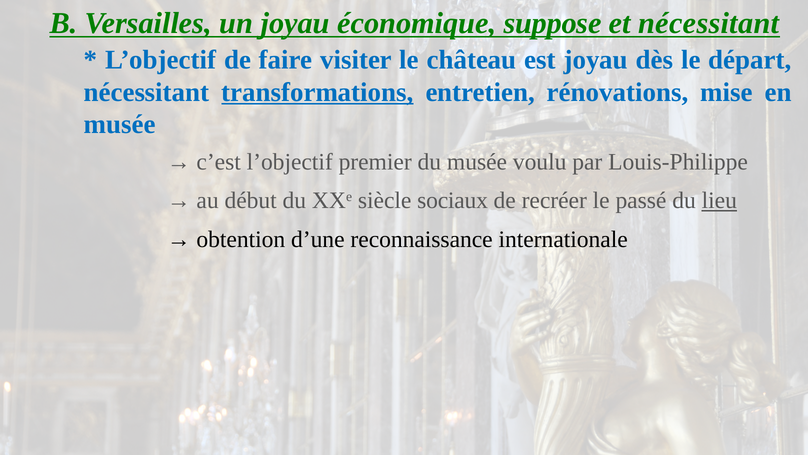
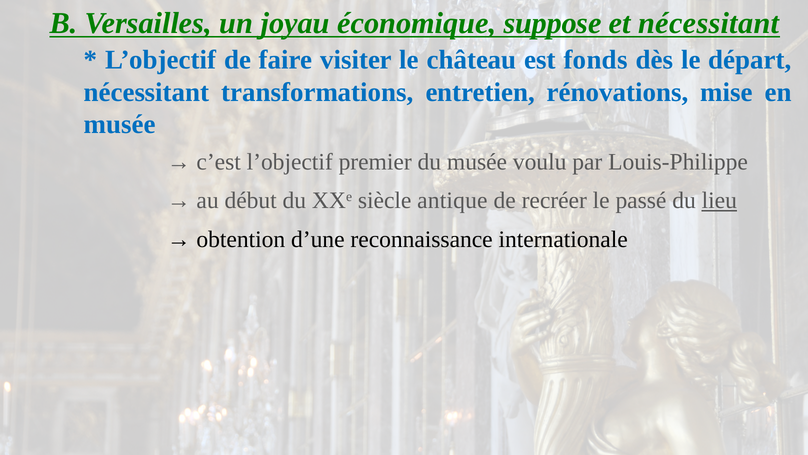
est joyau: joyau -> fonds
transformations underline: present -> none
sociaux: sociaux -> antique
